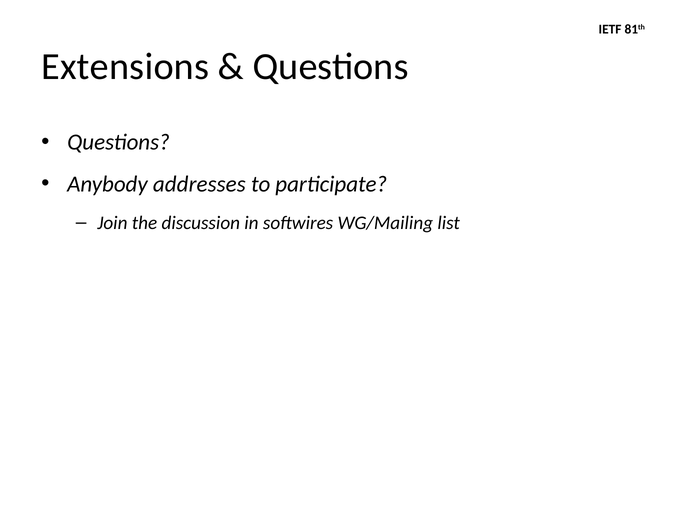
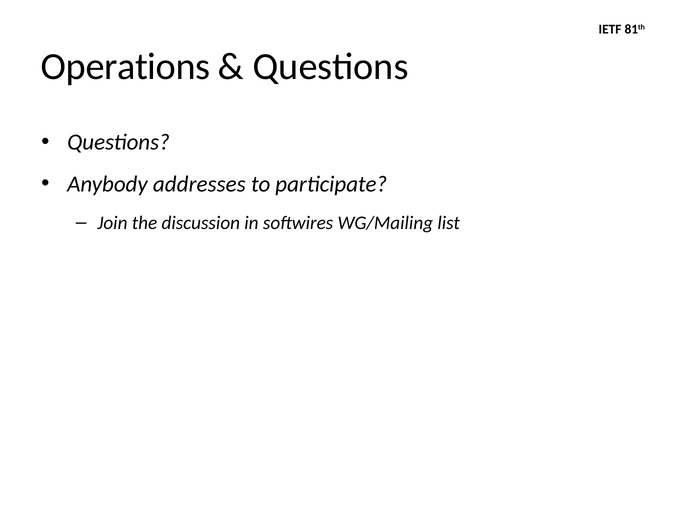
Extensions: Extensions -> Operations
